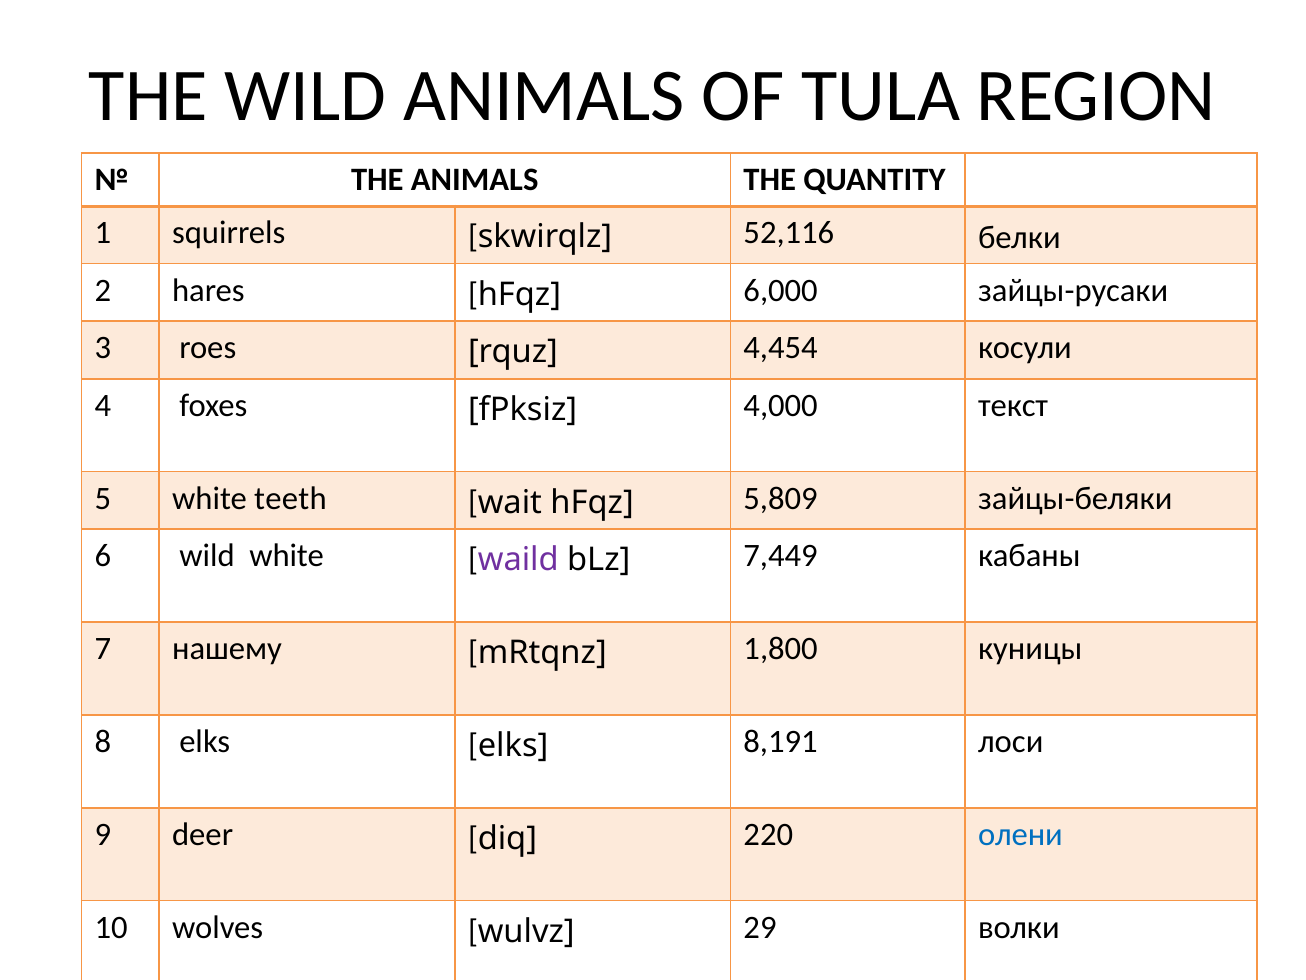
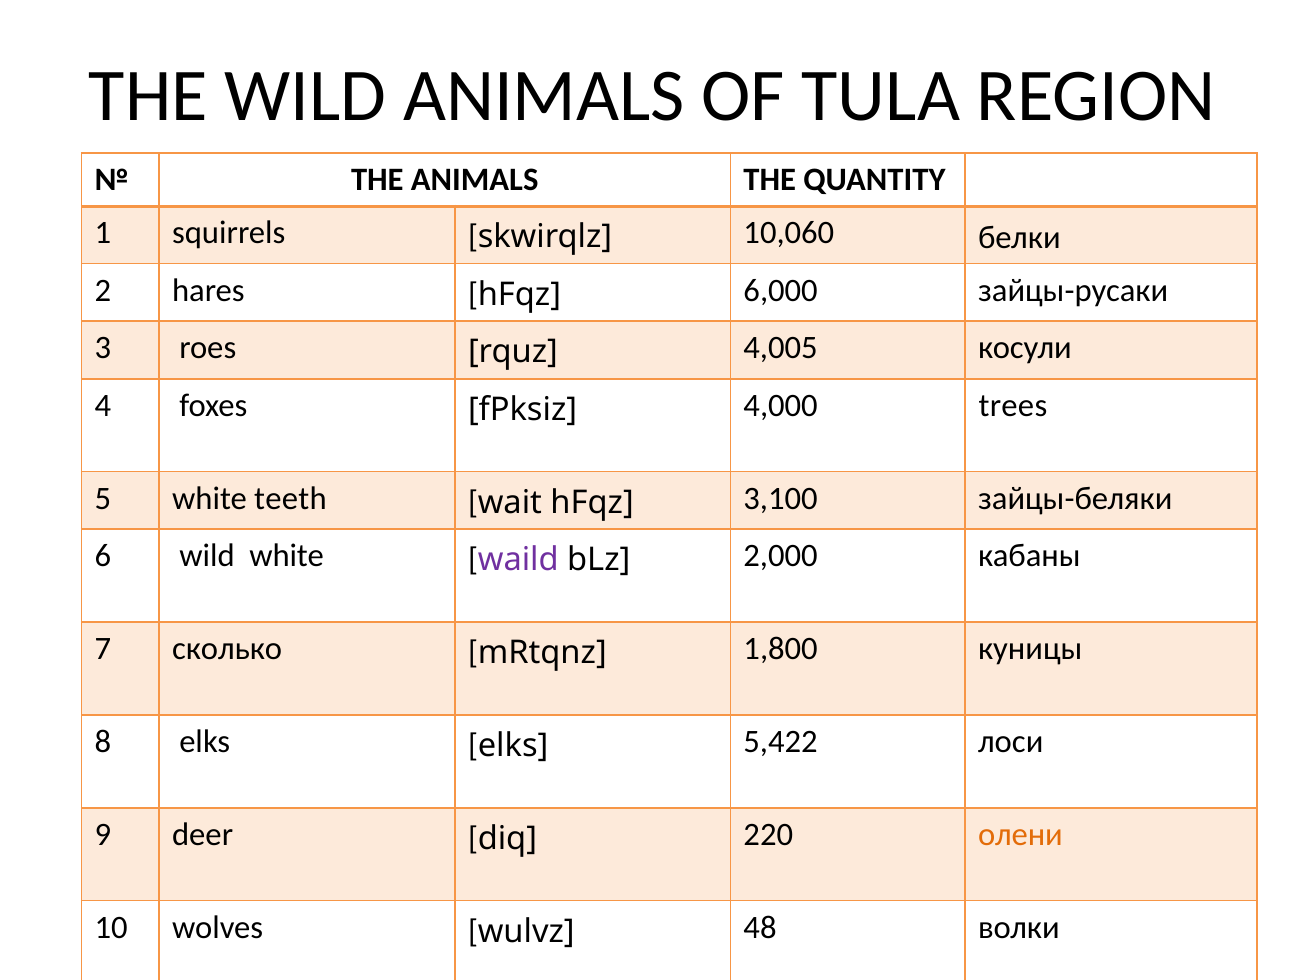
52,116: 52,116 -> 10,060
4,454: 4,454 -> 4,005
текст: текст -> trees
5,809: 5,809 -> 3,100
7,449: 7,449 -> 2,000
нашему: нашему -> сколько
8,191: 8,191 -> 5,422
олени colour: blue -> orange
29: 29 -> 48
